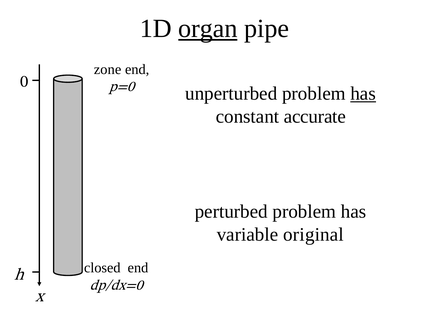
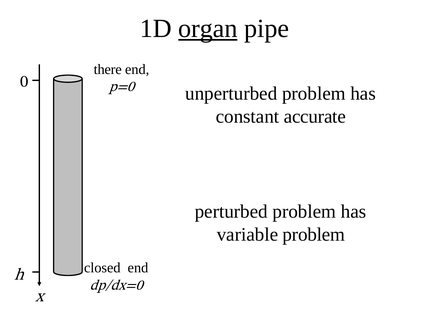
zone: zone -> there
has at (363, 94) underline: present -> none
variable original: original -> problem
